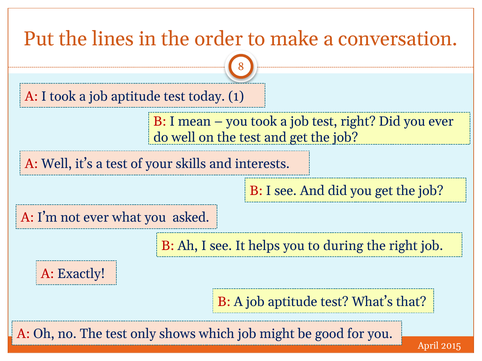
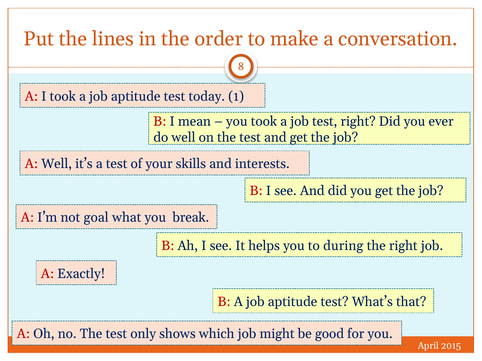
not ever: ever -> goal
asked: asked -> break
